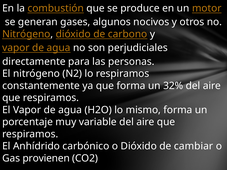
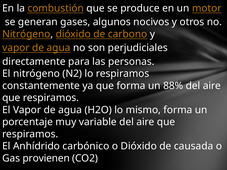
32%: 32% -> 88%
cambiar: cambiar -> causada
